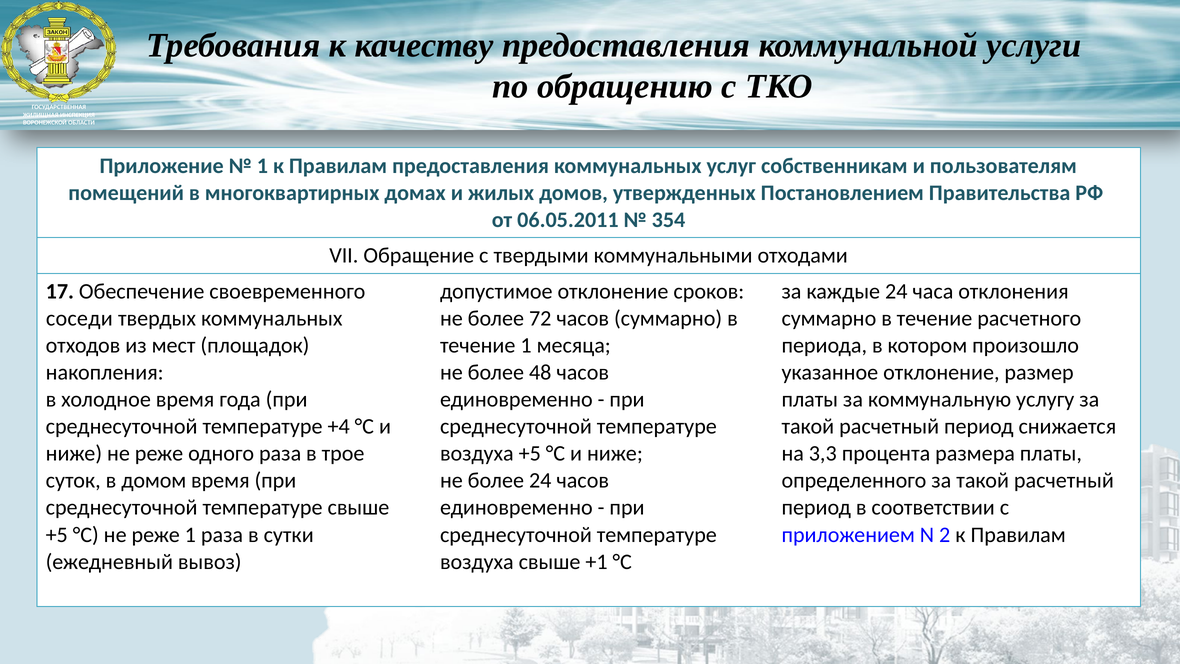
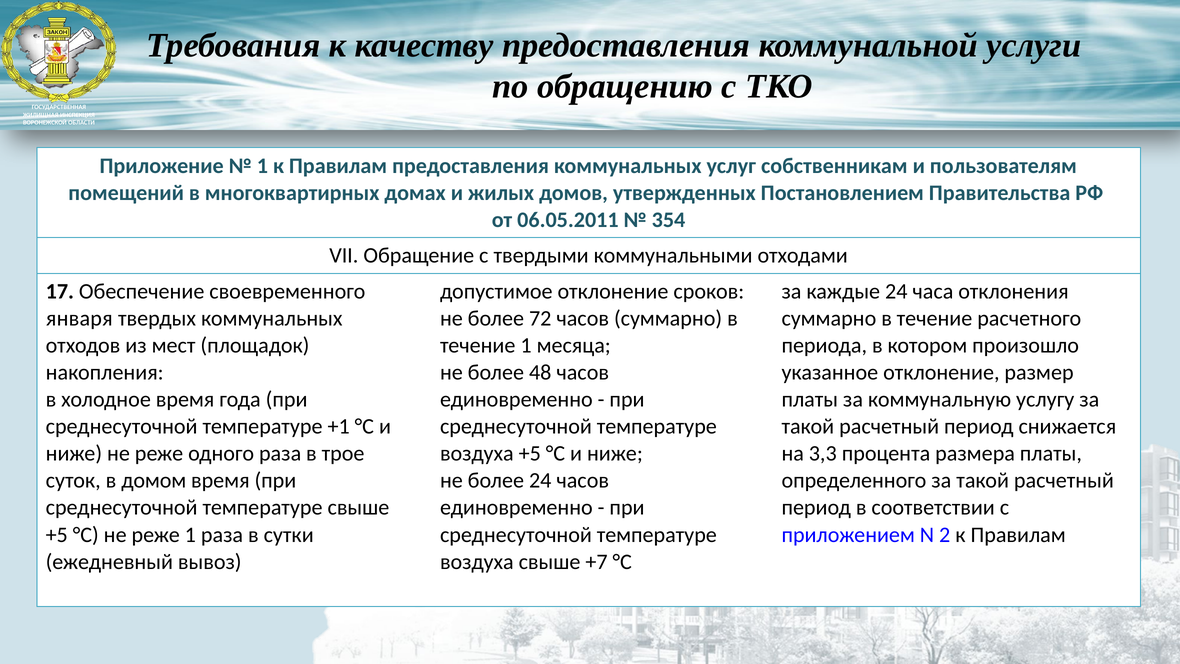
соседи: соседи -> января
+4: +4 -> +1
+1: +1 -> +7
